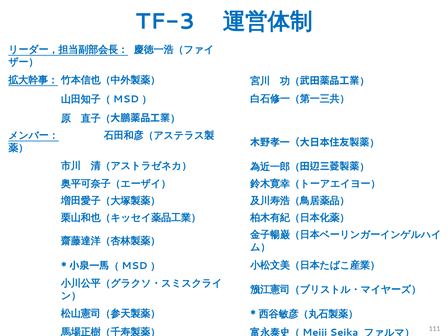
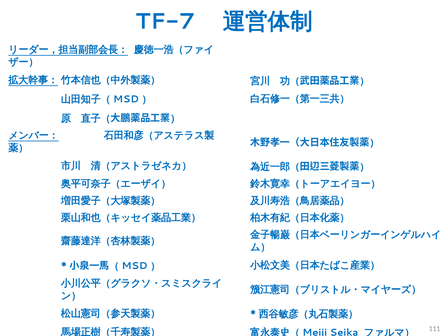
TF-3: TF-3 -> TF-7
